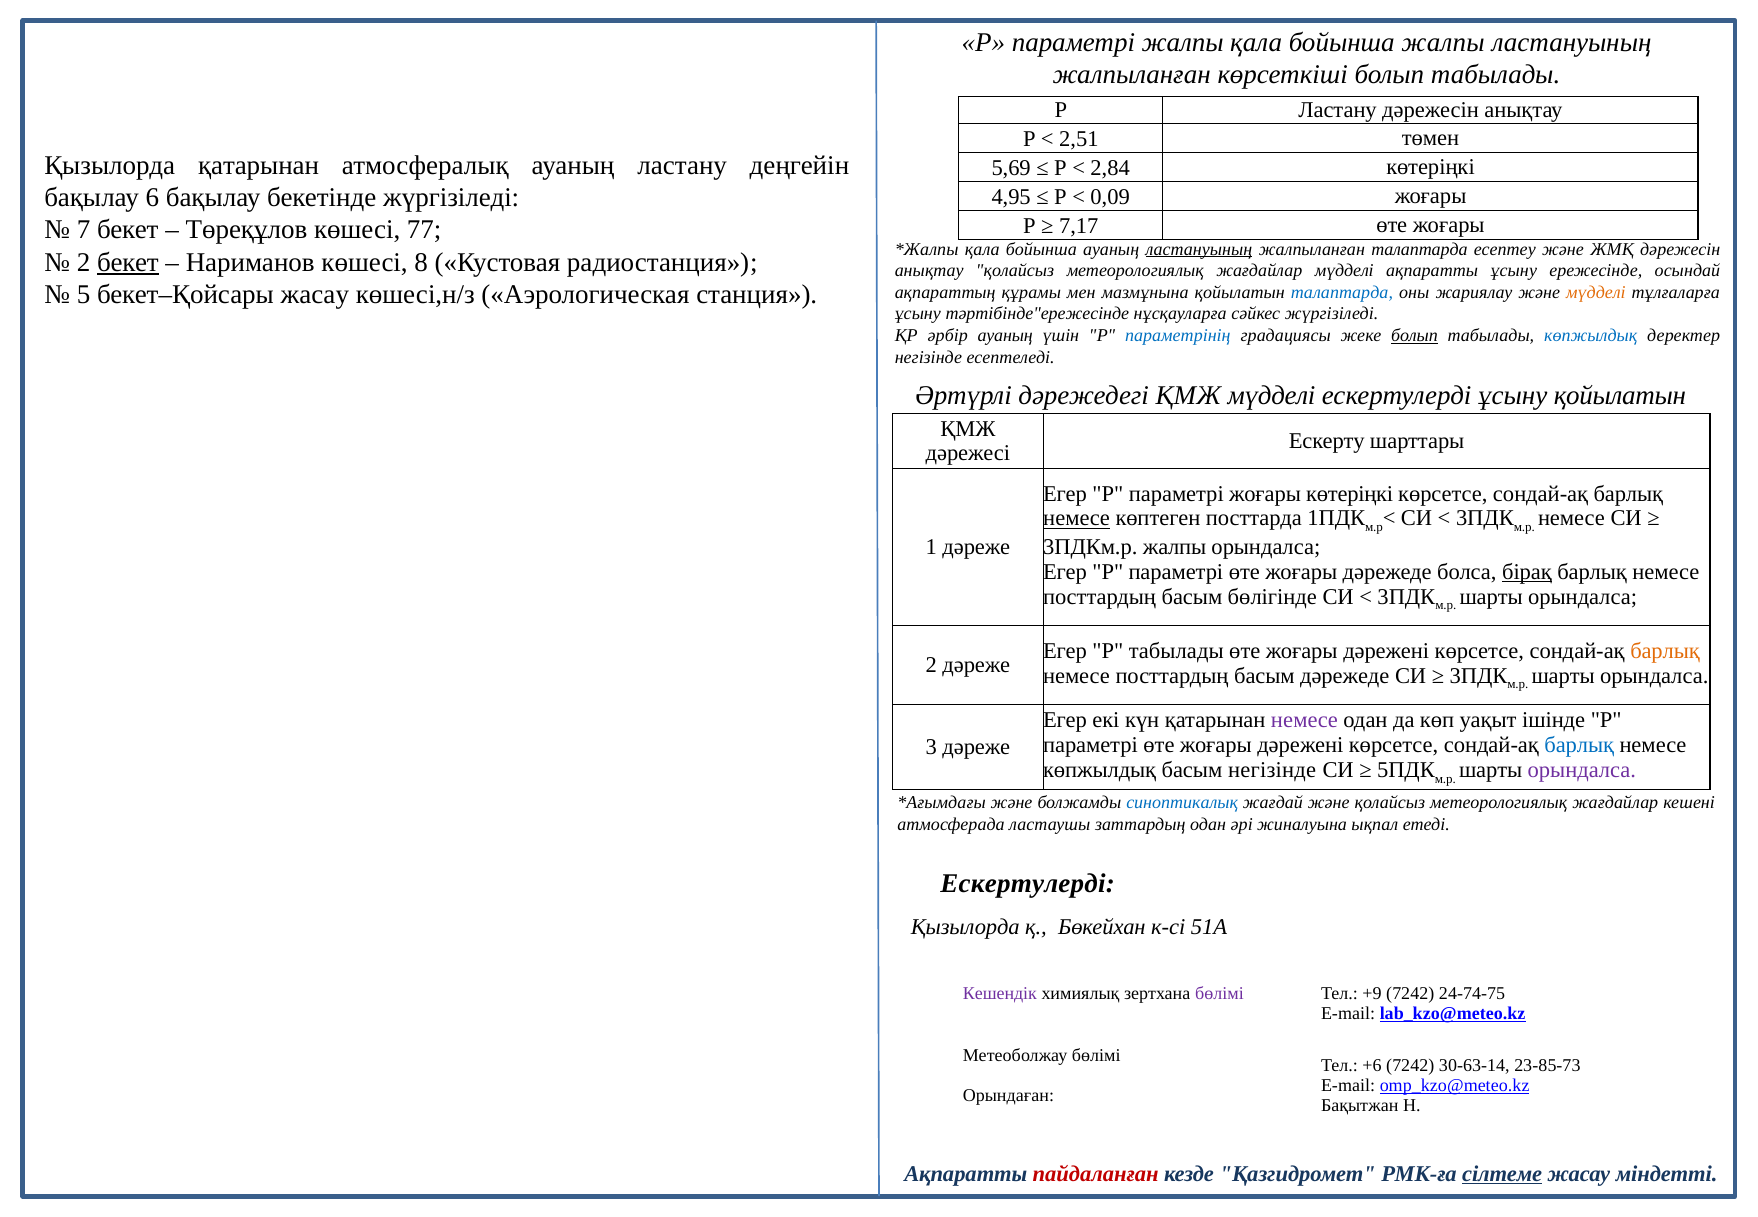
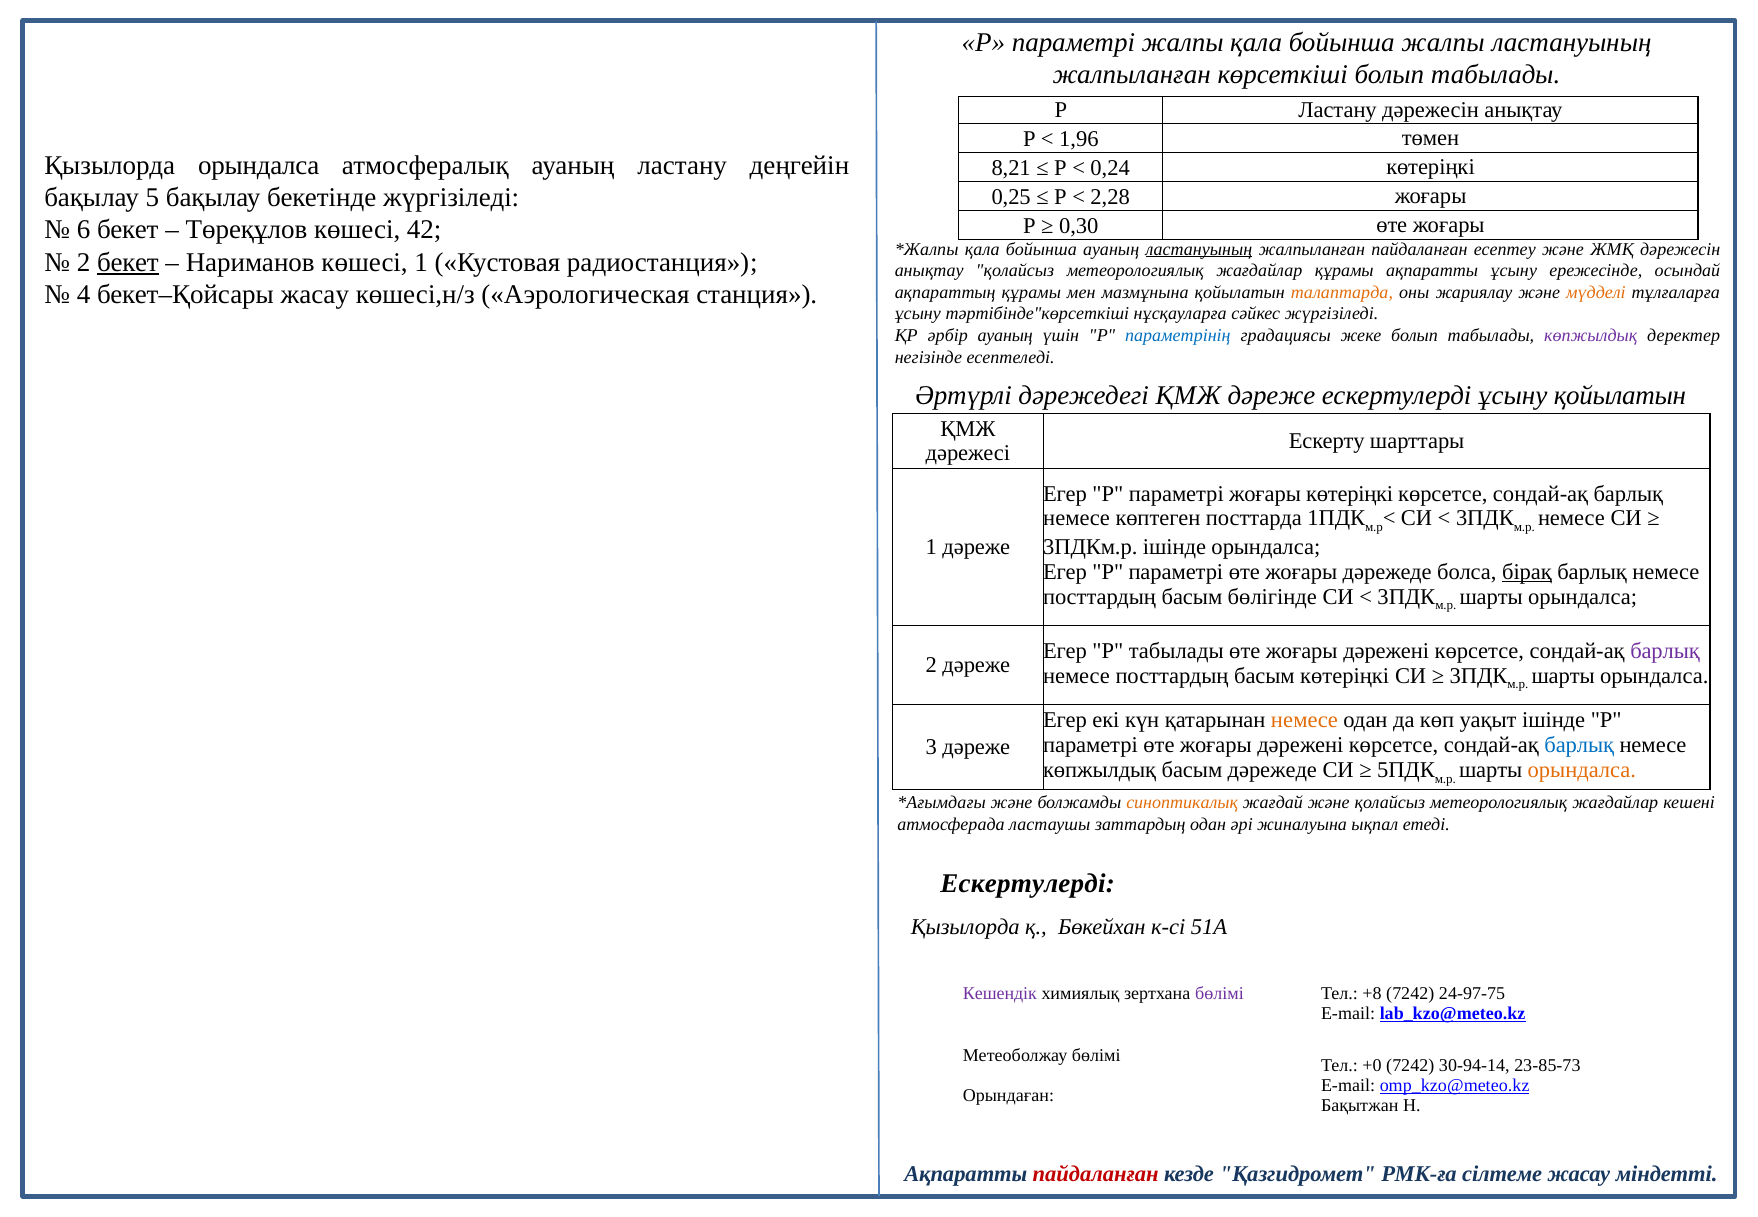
2,51: 2,51 -> 1,96
Қызылорда қатарынан: қатарынан -> орындалса
5,69: 5,69 -> 8,21
2,84: 2,84 -> 0,24
6: 6 -> 5
4,95: 4,95 -> 0,25
0,09: 0,09 -> 2,28
7,17: 7,17 -> 0,30
7: 7 -> 6
77: 77 -> 42
жалпыланған талаптарда: талаптарда -> пайдаланған
көшесі 8: 8 -> 1
жағдайлар мүдделі: мүдделі -> құрамы
5: 5 -> 4
талаптарда at (1342, 292) colour: blue -> orange
тәртібінде"ережесінде: тәртібінде"ережесінде -> тәртібінде"көрсеткіші
болып at (1414, 336) underline: present -> none
көпжылдық at (1591, 336) colour: blue -> purple
ҚМЖ мүдделі: мүдделі -> дәреже
немесе at (1076, 519) underline: present -> none
3ПДКм.р жалпы: жалпы -> ішінде
барлық at (1665, 651) colour: orange -> purple
басым дәрежеде: дәрежеде -> көтеріңкі
немесе at (1304, 720) colour: purple -> orange
басым негізінде: негізінде -> дәрежеде
орындалса at (1582, 770) colour: purple -> orange
синоптикалық colour: blue -> orange
+9: +9 -> +8
24-74-75: 24-74-75 -> 24-97-75
+6: +6 -> +0
30-63-14: 30-63-14 -> 30-94-14
сілтеме underline: present -> none
